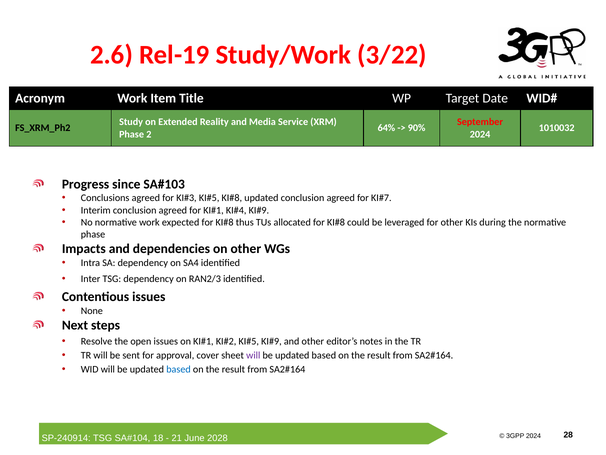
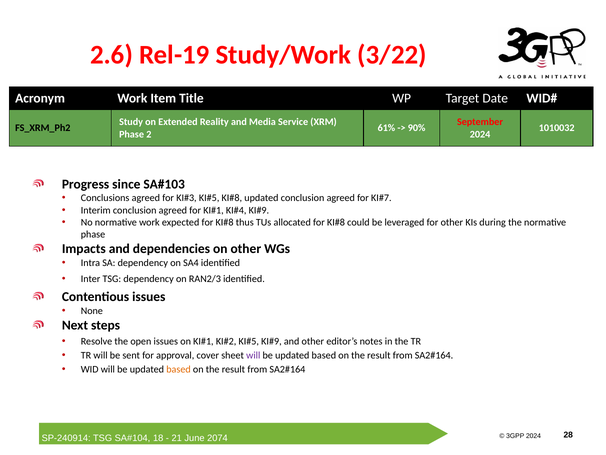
64%: 64% -> 61%
based at (178, 369) colour: blue -> orange
2028: 2028 -> 2074
